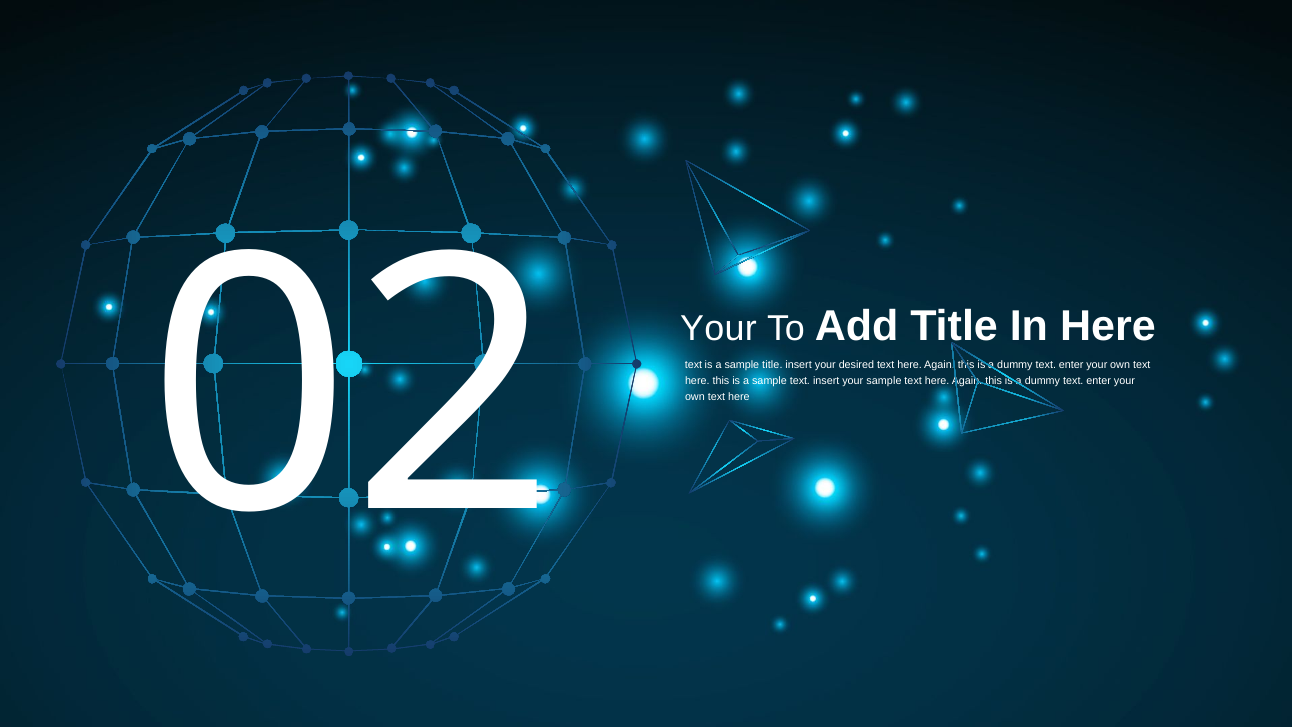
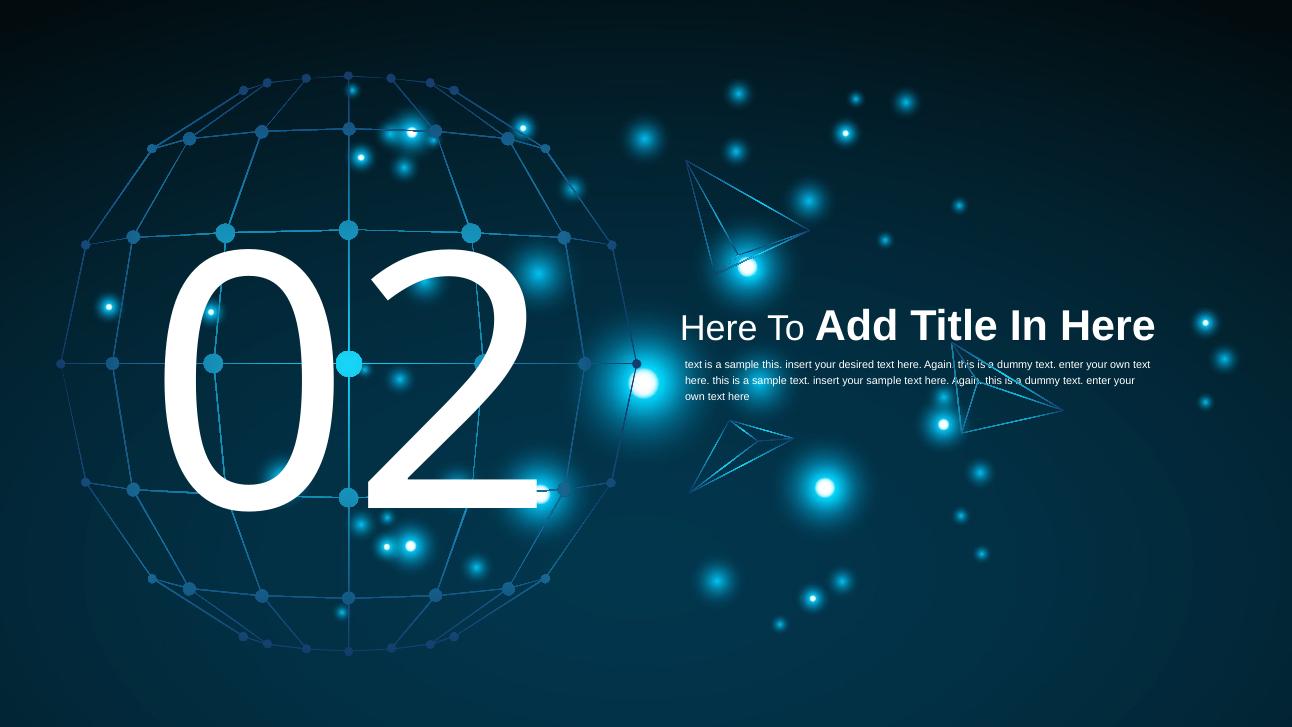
sample title: title -> this
Your at (719, 329): Your -> Here
